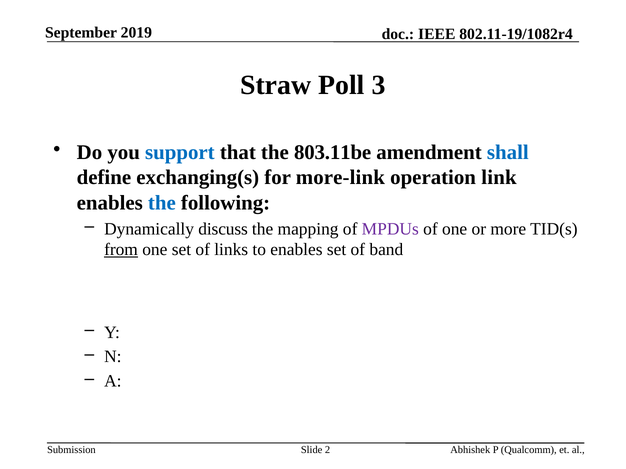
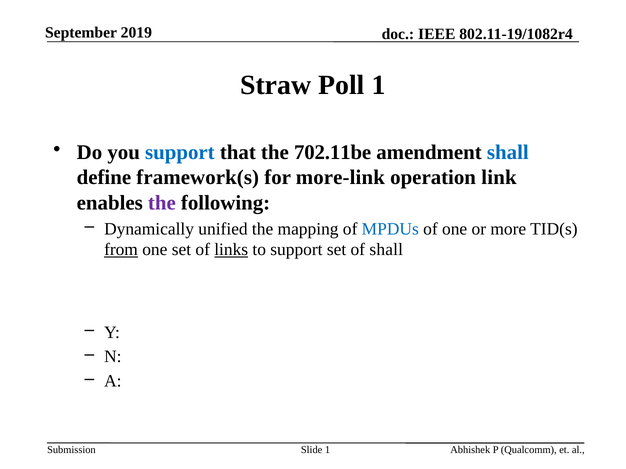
Poll 3: 3 -> 1
803.11be: 803.11be -> 702.11be
exchanging(s: exchanging(s -> framework(s
the at (162, 203) colour: blue -> purple
discuss: discuss -> unified
MPDUs colour: purple -> blue
links underline: none -> present
to enables: enables -> support
of band: band -> shall
Slide 2: 2 -> 1
